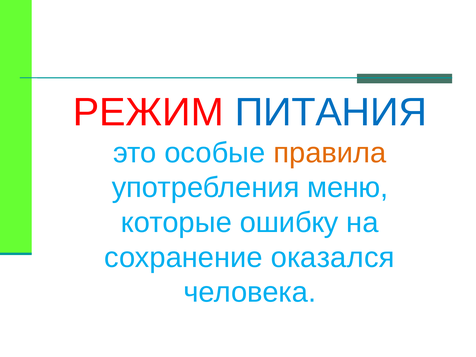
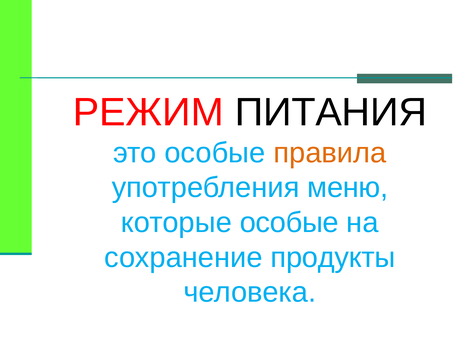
ПИТАНИЯ colour: blue -> black
которые ошибку: ошибку -> особые
оказался: оказался -> продукты
